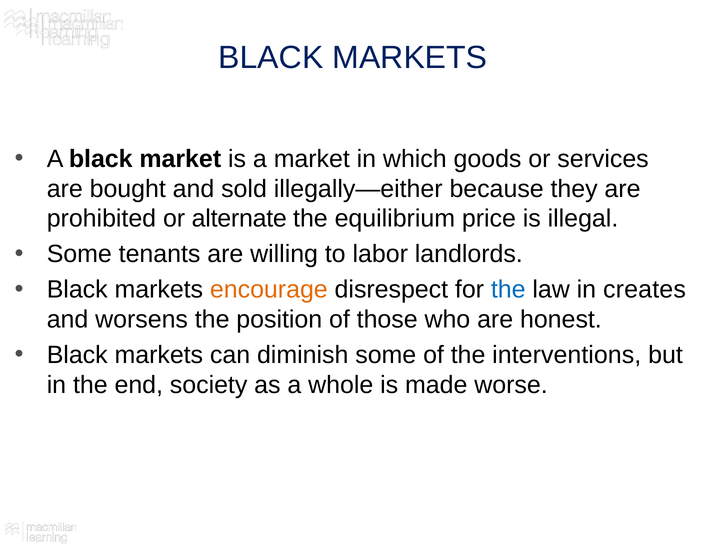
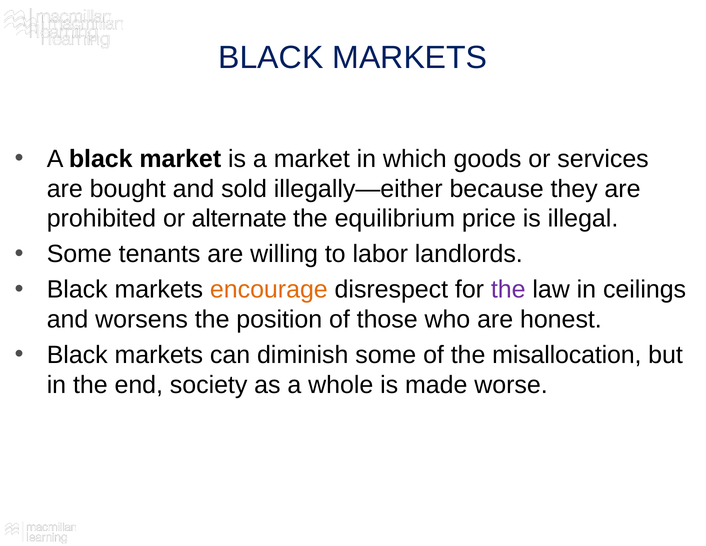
the at (508, 289) colour: blue -> purple
creates: creates -> ceilings
interventions: interventions -> misallocation
